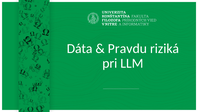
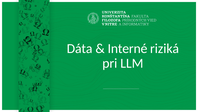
Pravdu: Pravdu -> Interné
